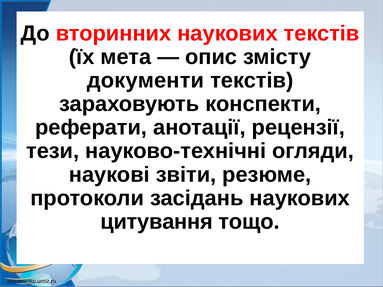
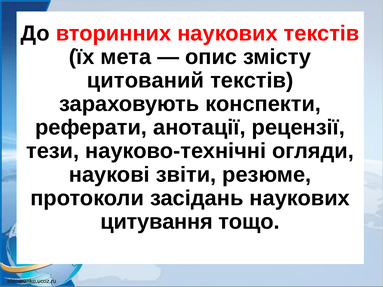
документи: документи -> цитований
